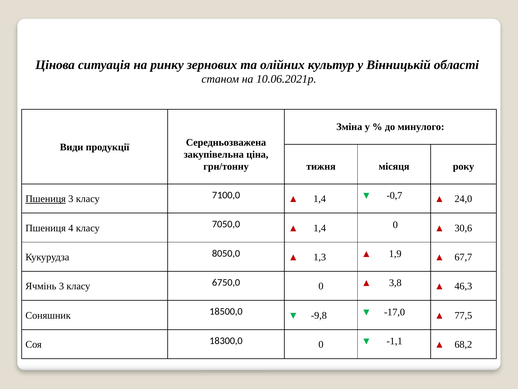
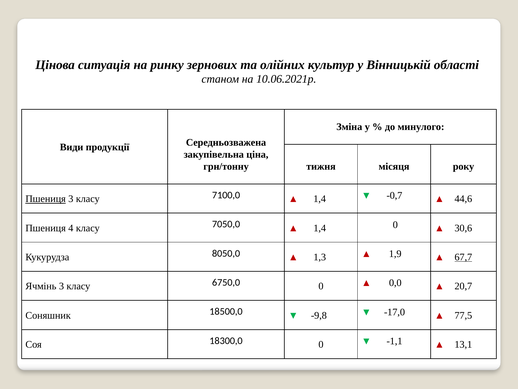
24,0: 24,0 -> 44,6
67,7 underline: none -> present
3,8: 3,8 -> 0,0
46,3: 46,3 -> 20,7
68,2: 68,2 -> 13,1
